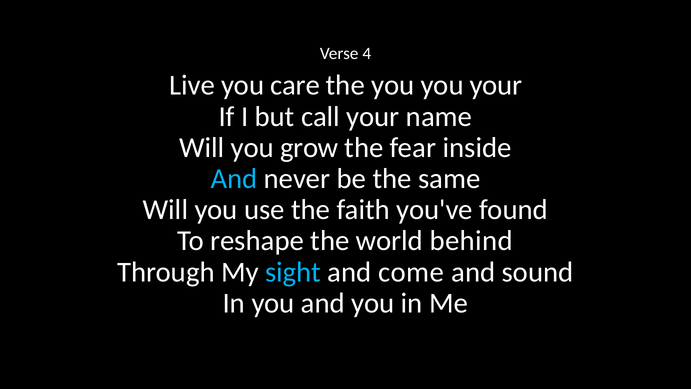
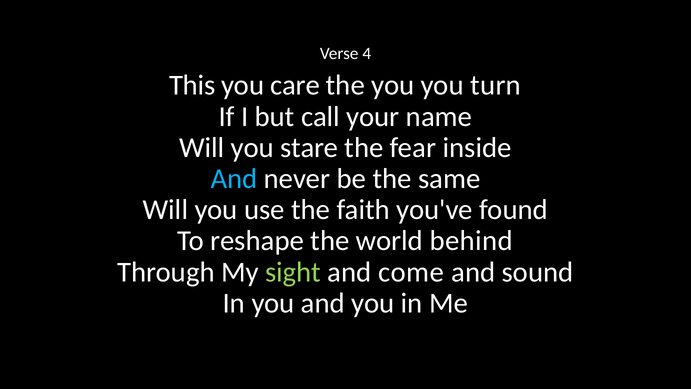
Live: Live -> This
you your: your -> turn
grow: grow -> stare
sight colour: light blue -> light green
